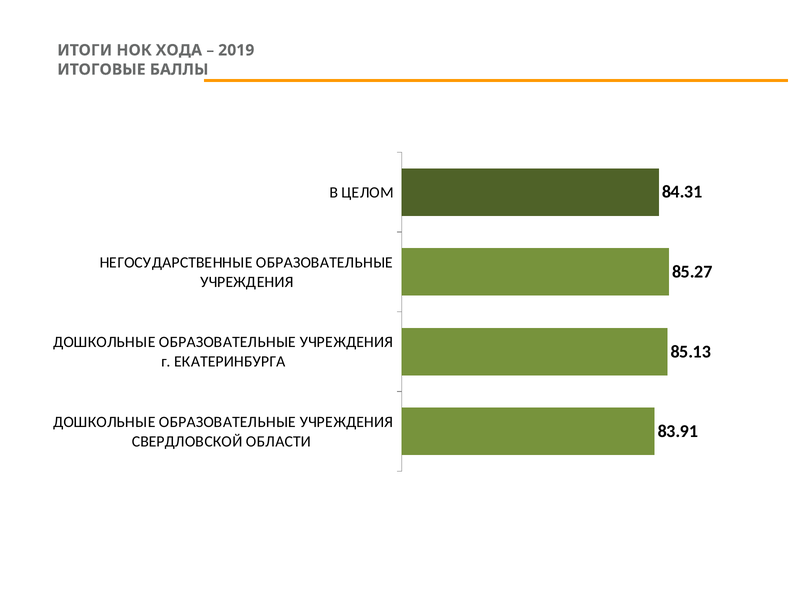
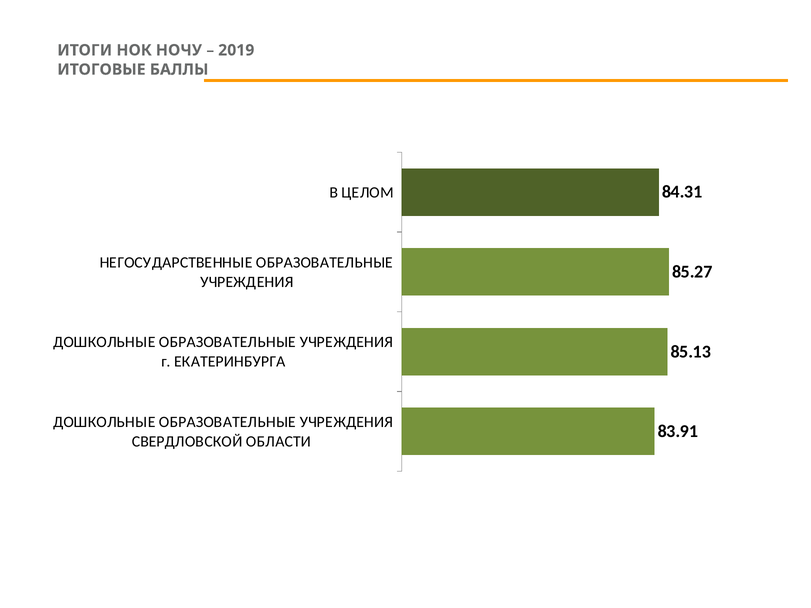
ХОДА: ХОДА -> НОЧУ
